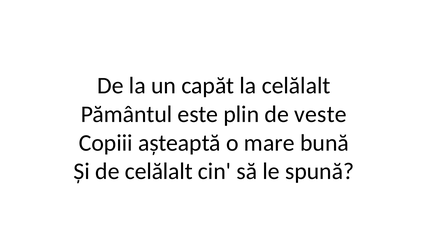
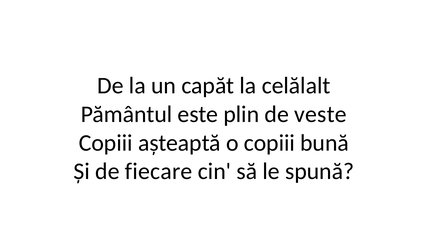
o mare: mare -> copiii
de celălalt: celălalt -> fiecare
